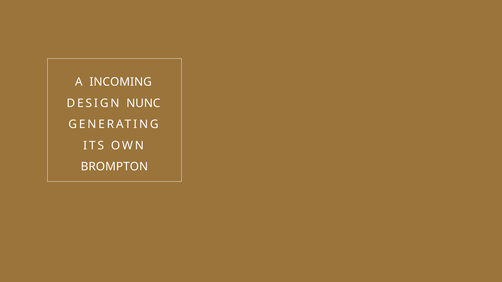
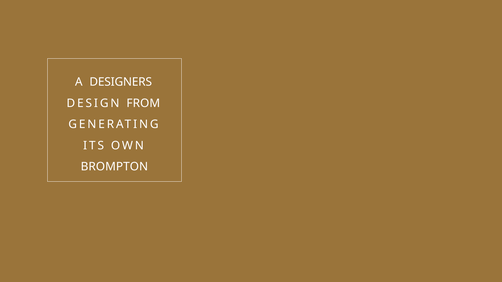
INCOMING: INCOMING -> DESIGNERS
NUNC: NUNC -> FROM
